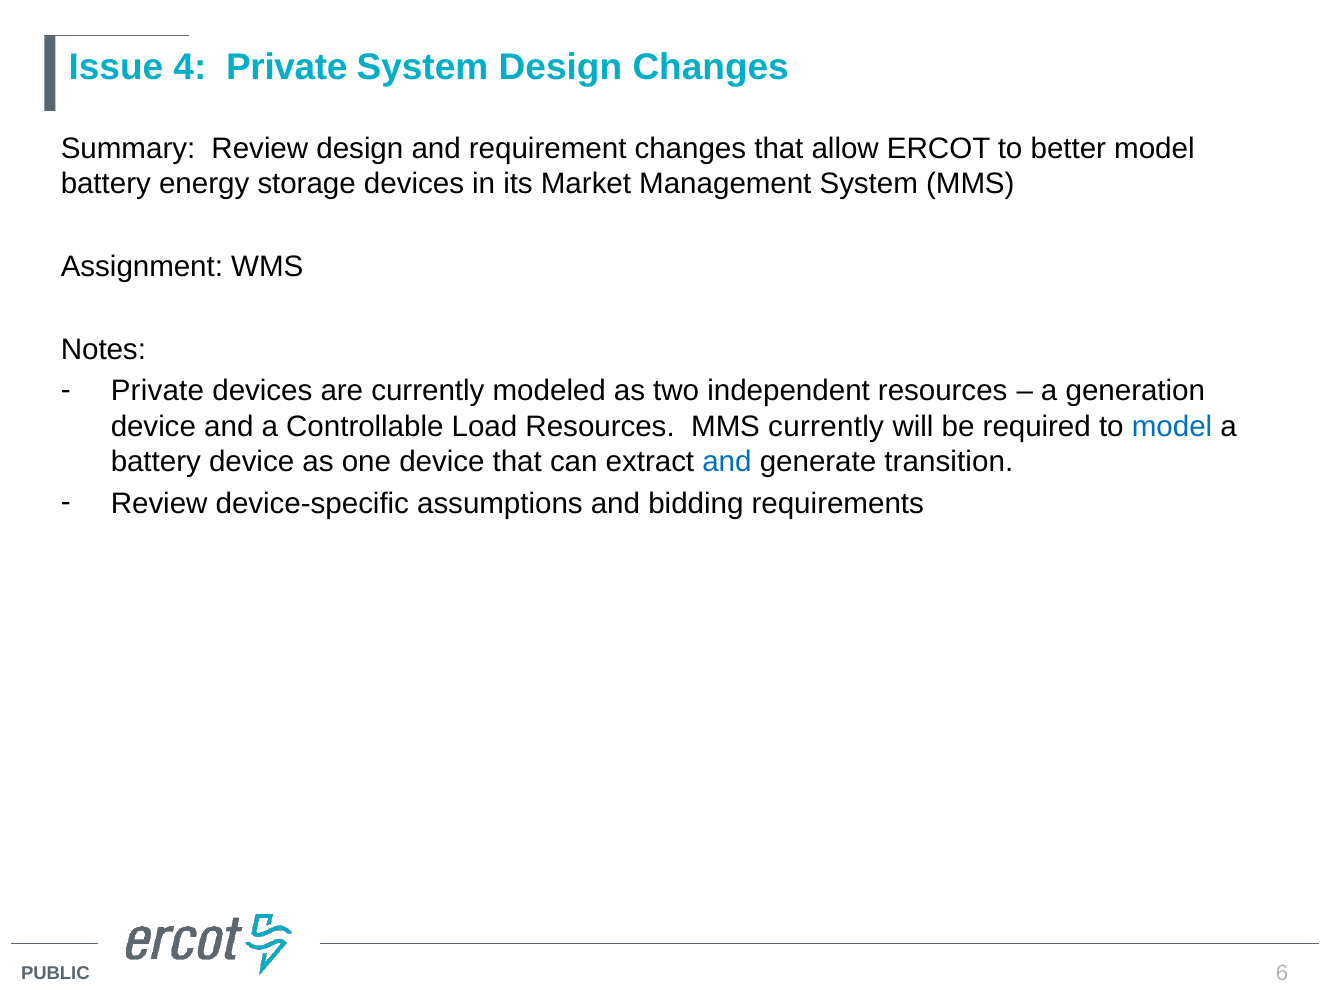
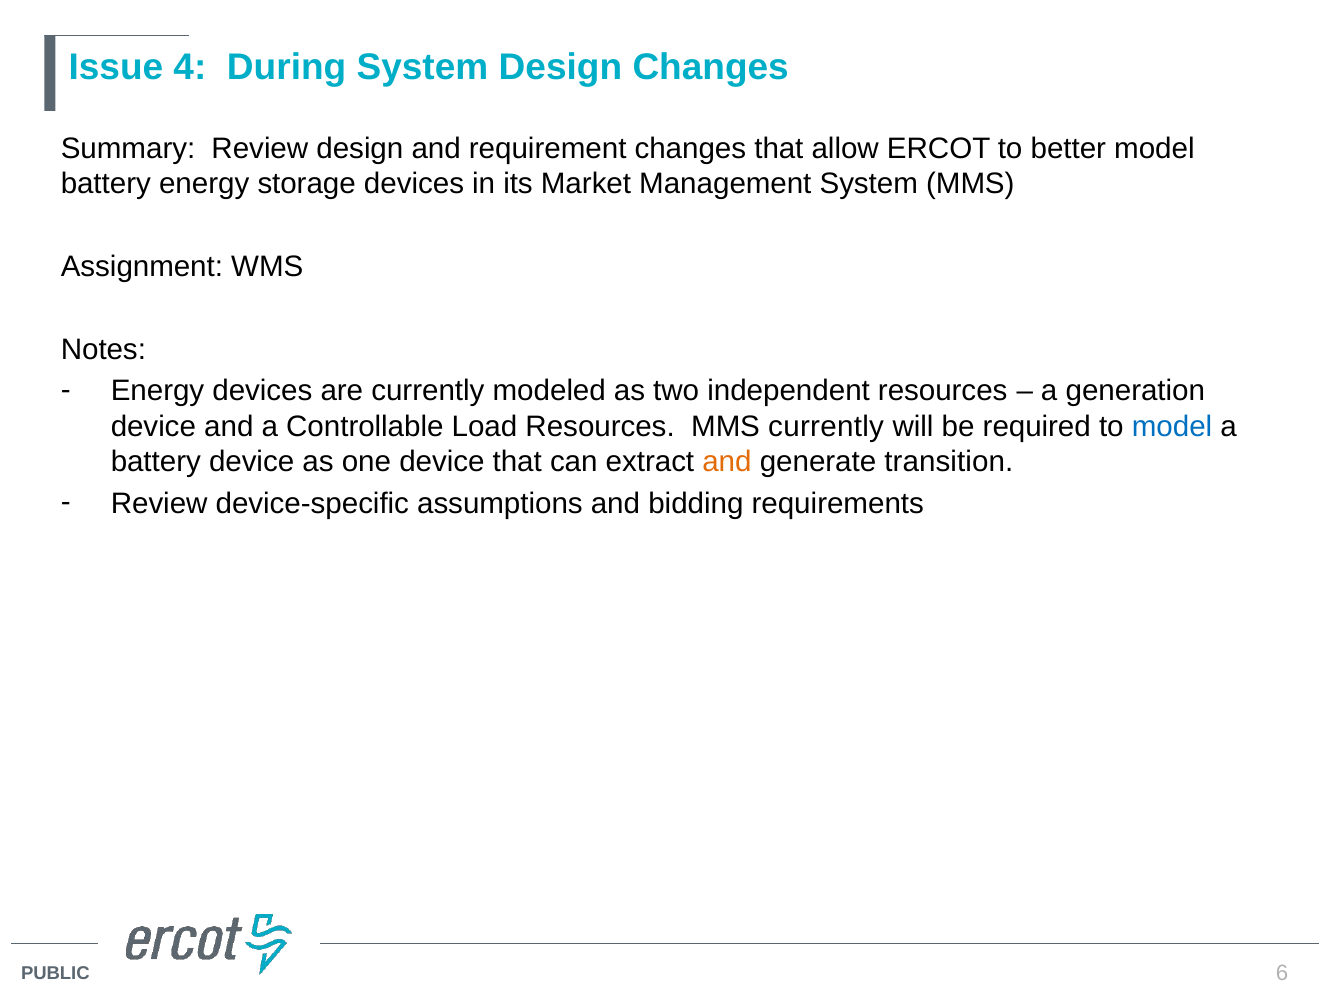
4 Private: Private -> During
Private at (157, 391): Private -> Energy
and at (727, 462) colour: blue -> orange
